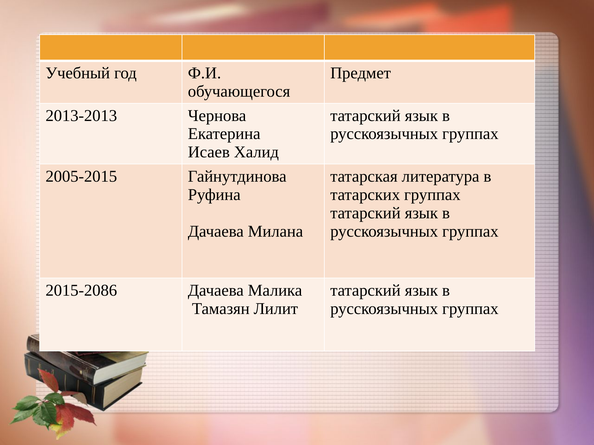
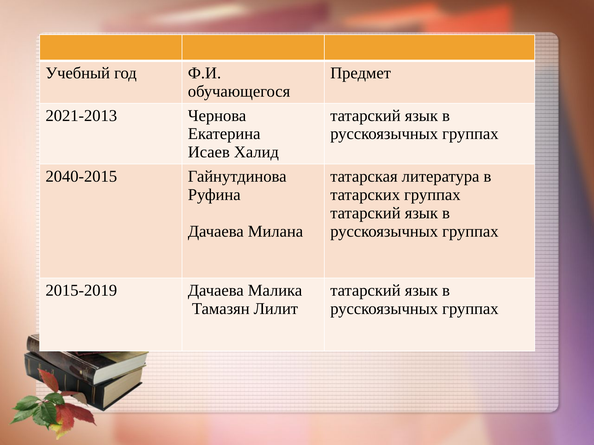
2013-2013: 2013-2013 -> 2021-2013
2005-2015: 2005-2015 -> 2040-2015
2015-2086: 2015-2086 -> 2015-2019
